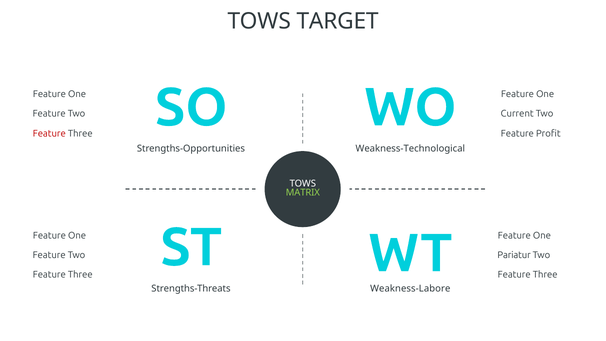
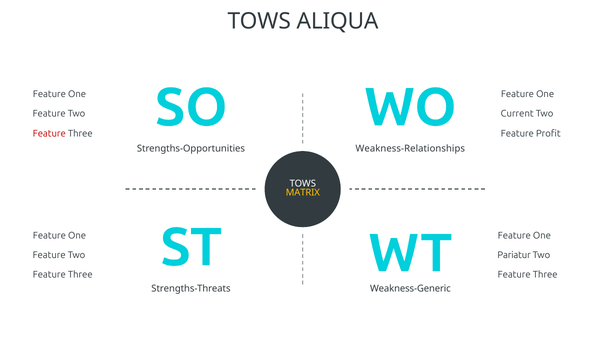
TARGET: TARGET -> ALIQUA
Weakness-Technological: Weakness-Technological -> Weakness-Relationships
MATRIX colour: light green -> yellow
Weakness-Labore: Weakness-Labore -> Weakness-Generic
